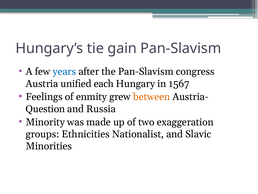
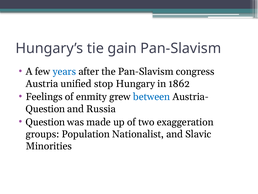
each: each -> stop
1567: 1567 -> 1862
between colour: orange -> blue
Minority at (45, 122): Minority -> Question
Ethnicities: Ethnicities -> Population
